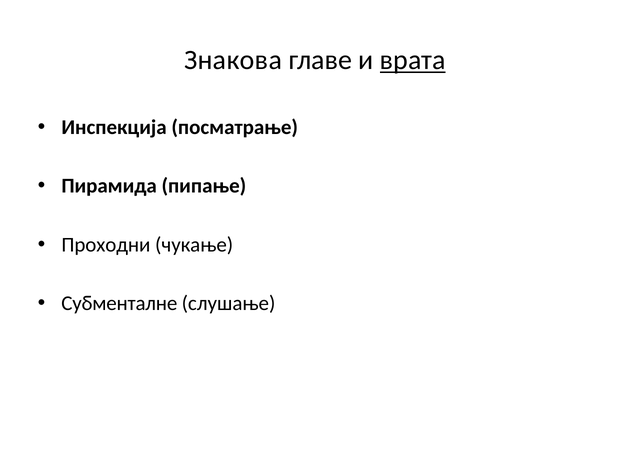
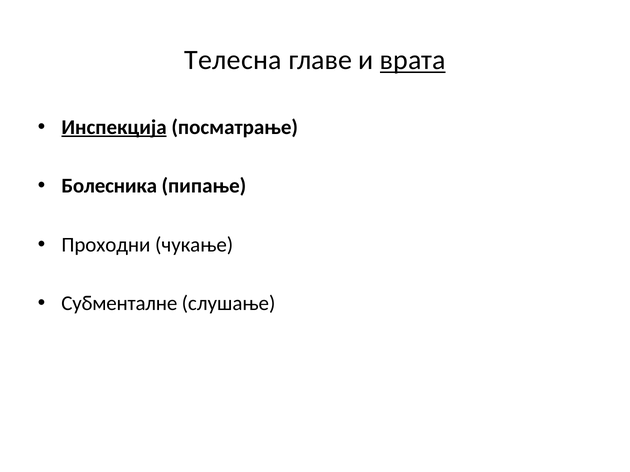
Знакова: Знакова -> Телесна
Инспекција underline: none -> present
Пирамида: Пирамида -> Болесника
